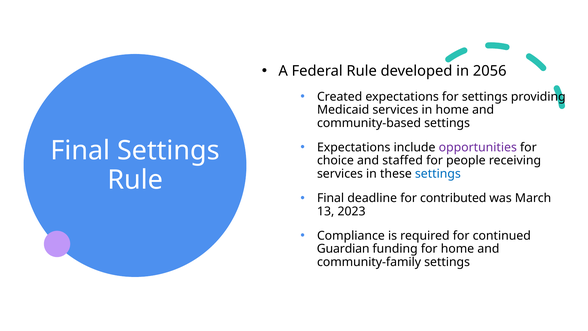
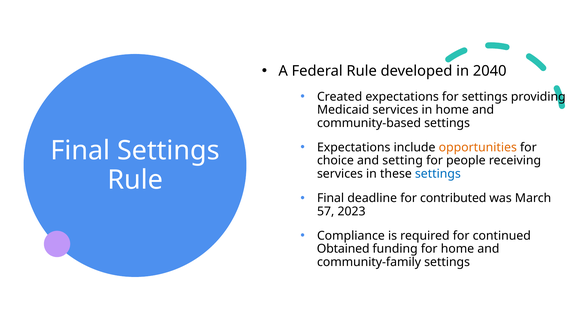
2056: 2056 -> 2040
opportunities colour: purple -> orange
staffed: staffed -> setting
13: 13 -> 57
Guardian: Guardian -> Obtained
